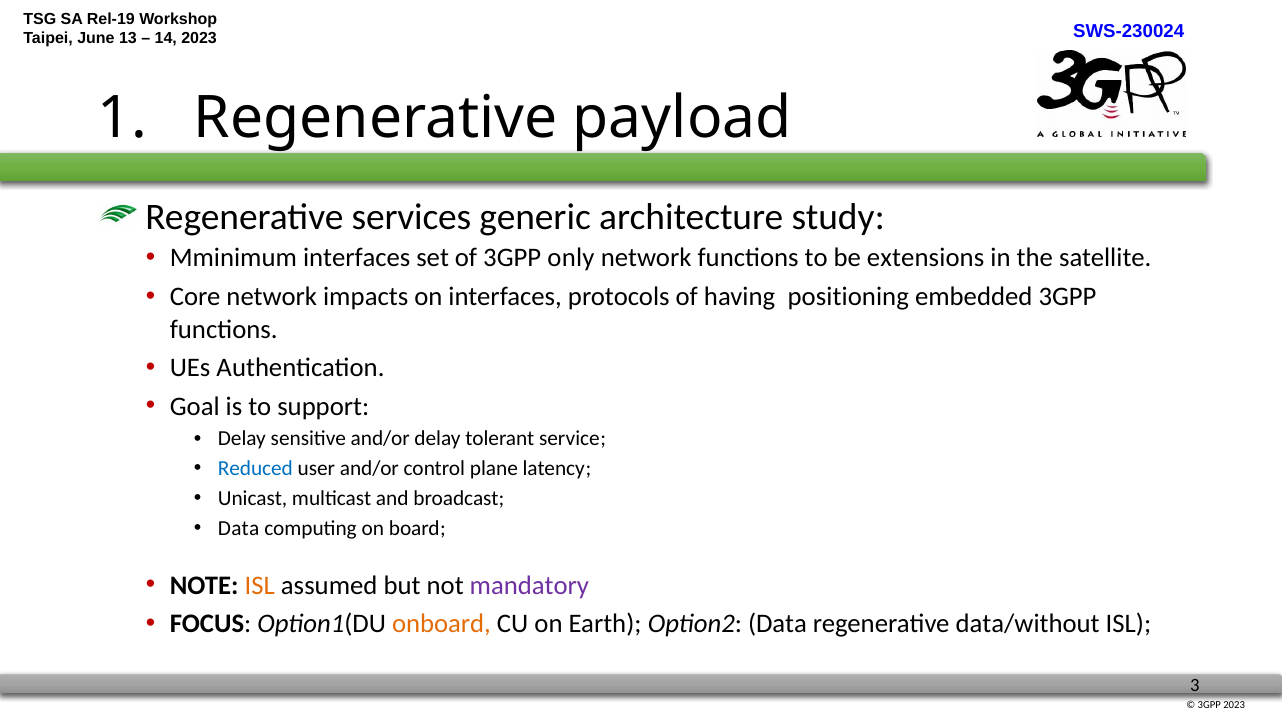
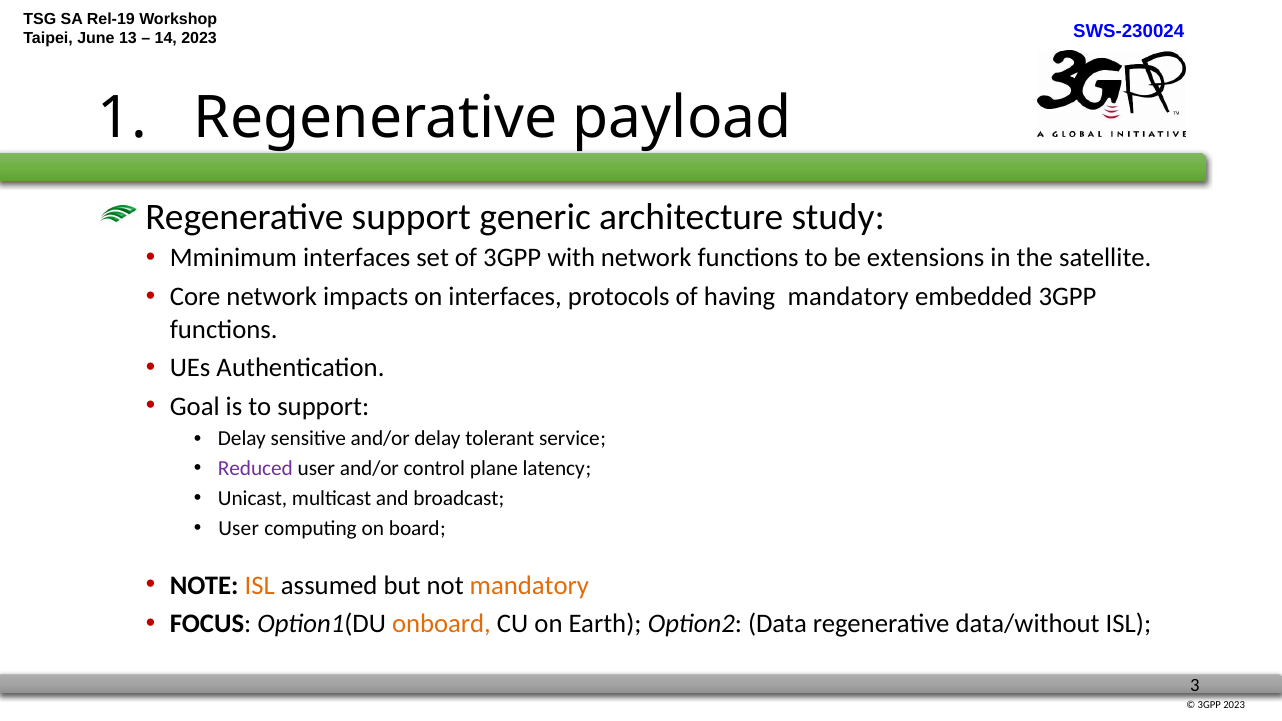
Regenerative services: services -> support
only: only -> with
having positioning: positioning -> mandatory
Reduced colour: blue -> purple
Data at (239, 528): Data -> User
mandatory at (529, 585) colour: purple -> orange
